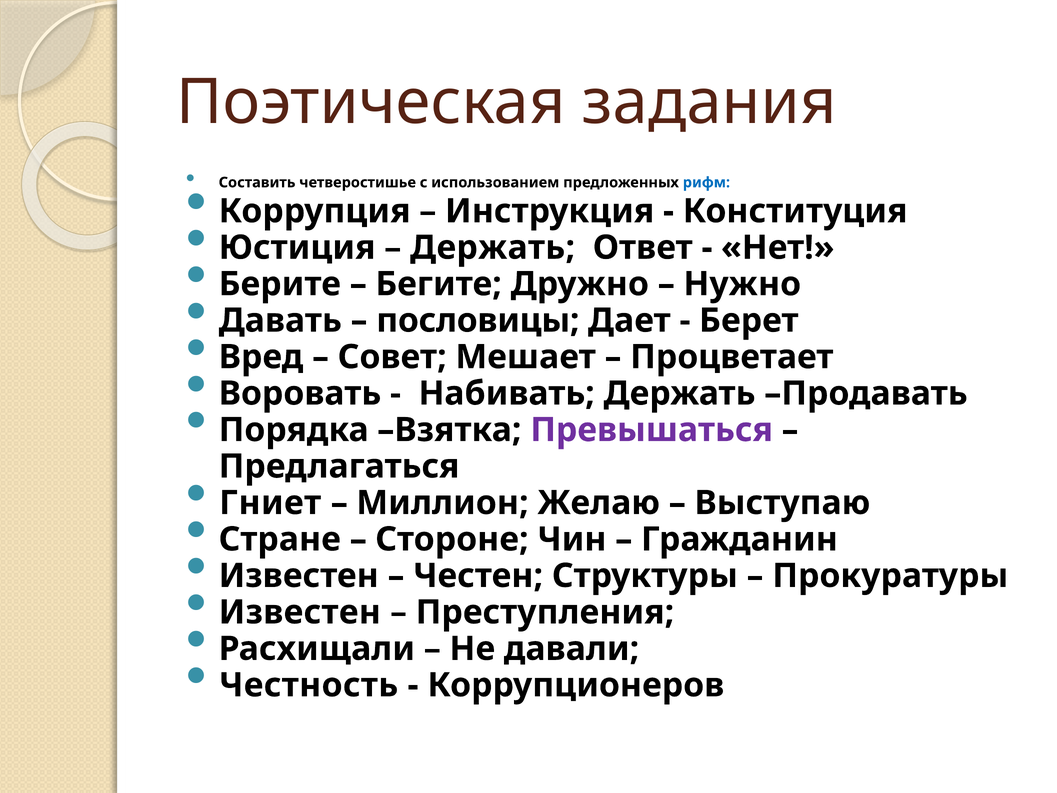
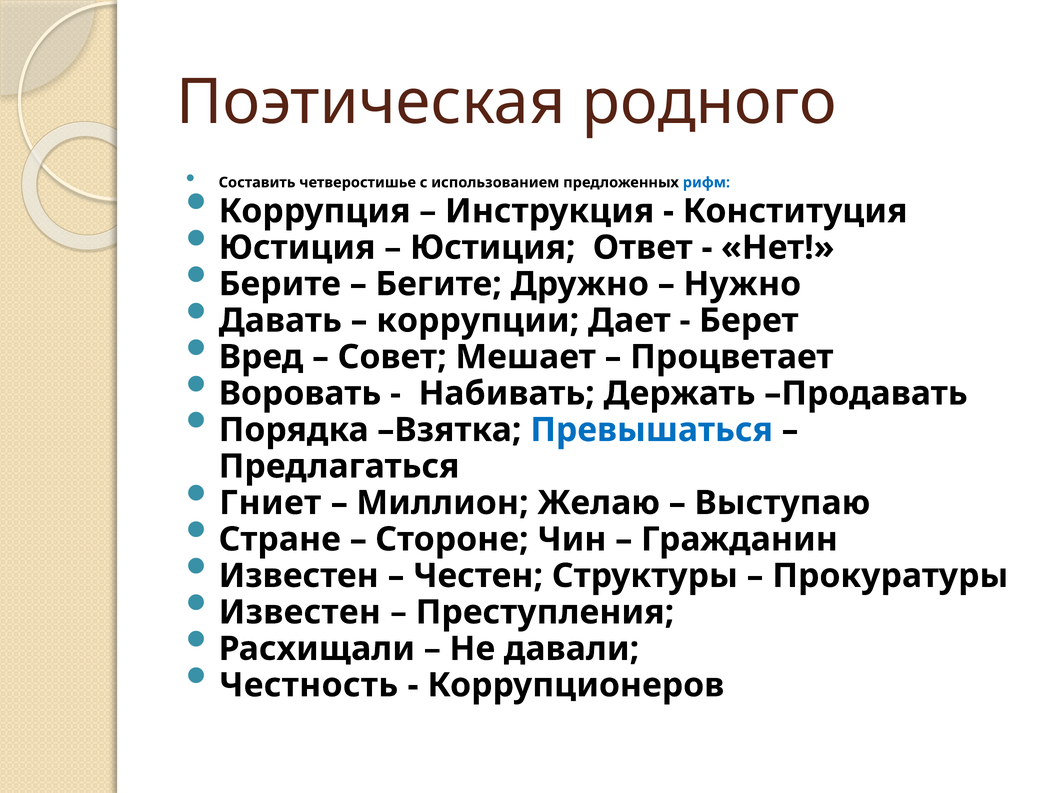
задания: задания -> родного
Держать at (493, 248): Держать -> Юстиция
пословицы: пословицы -> коррупции
Превышаться colour: purple -> blue
